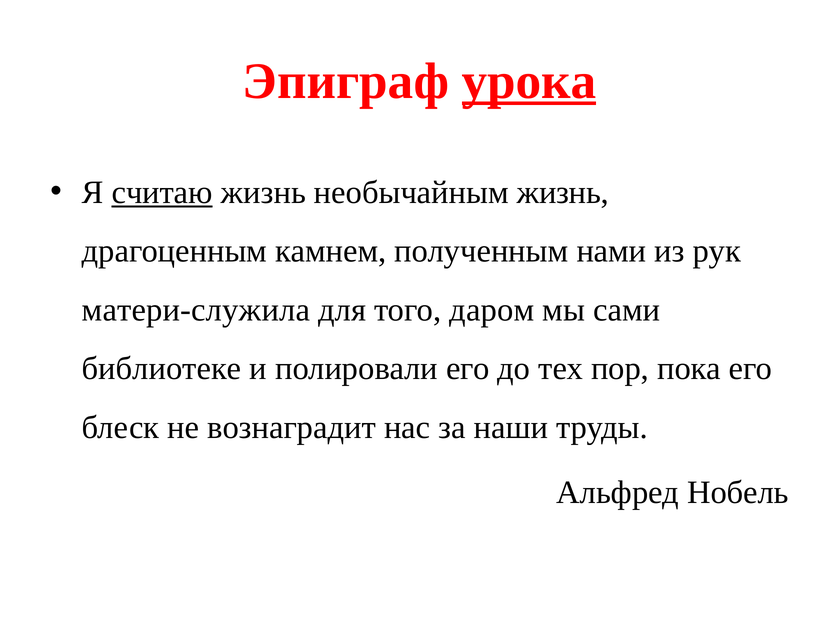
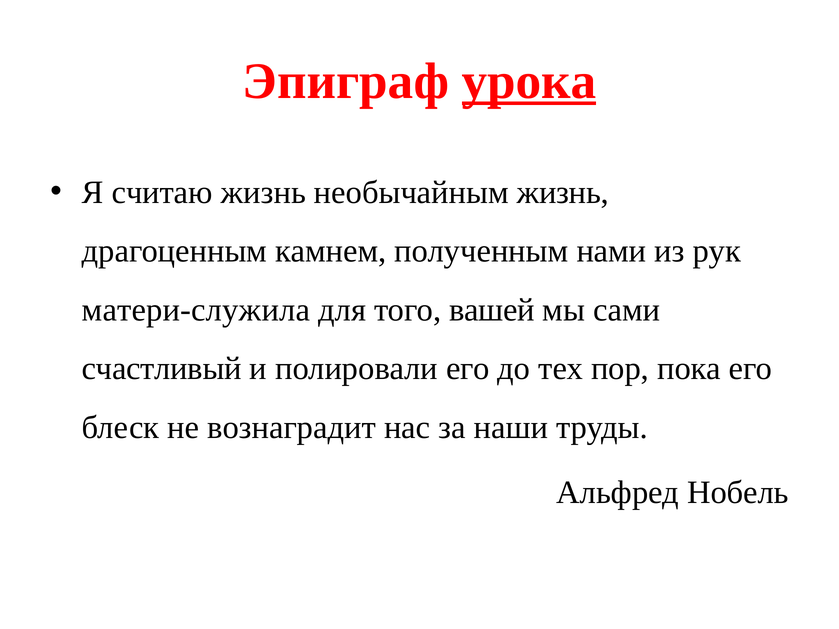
считаю underline: present -> none
даром: даром -> вашей
библиотеке: библиотеке -> счастливый
